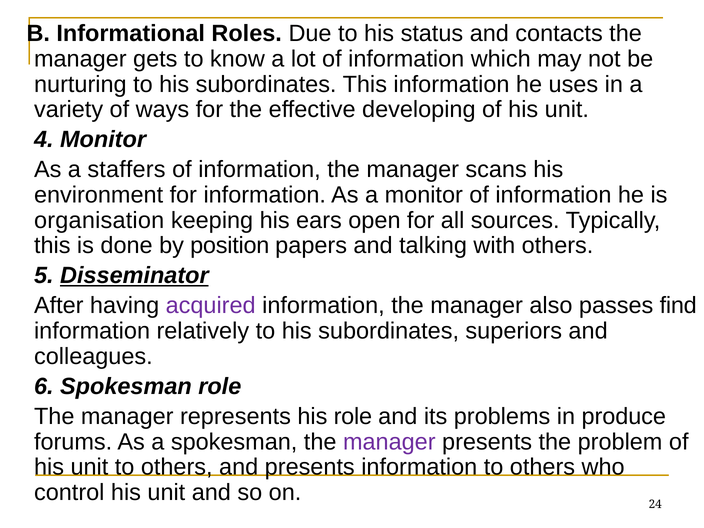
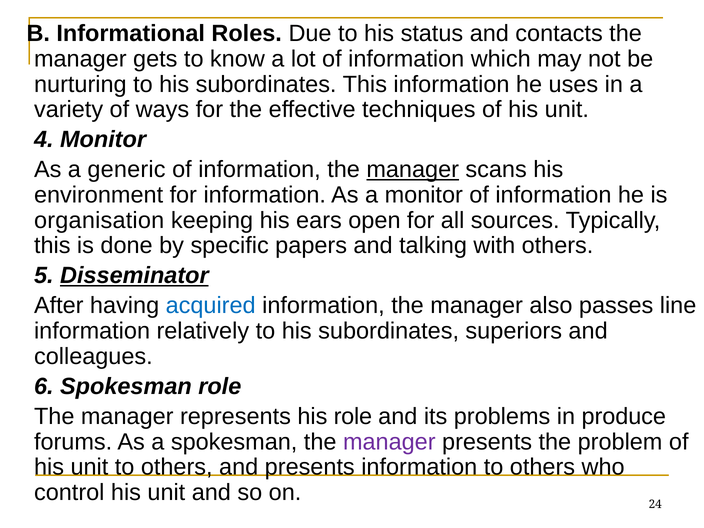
developing: developing -> techniques
staffers: staffers -> generic
manager at (413, 170) underline: none -> present
position: position -> specific
acquired colour: purple -> blue
find: find -> line
